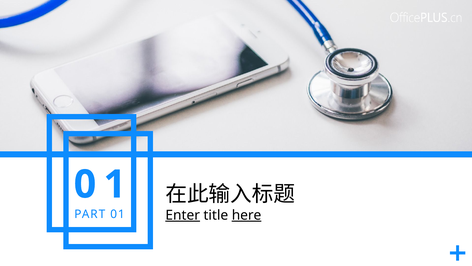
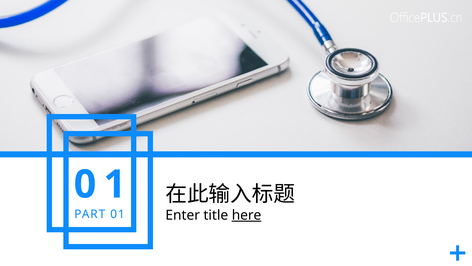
Enter underline: present -> none
